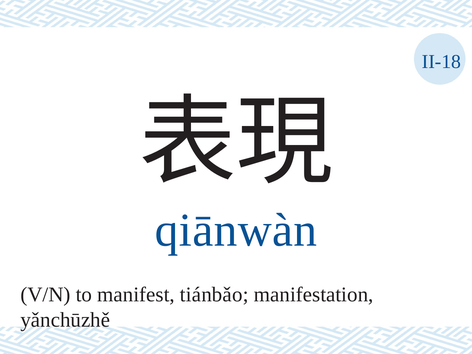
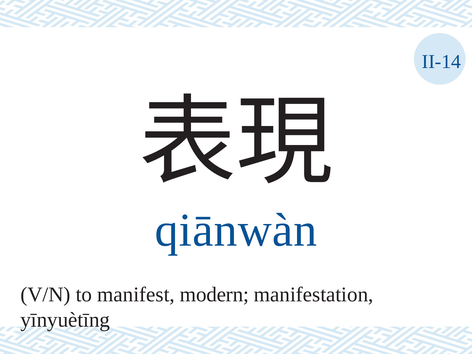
II-18: II-18 -> II-14
tiánbǎo: tiánbǎo -> modern
yǎnchūzhě: yǎnchūzhě -> yīnyuètīng
